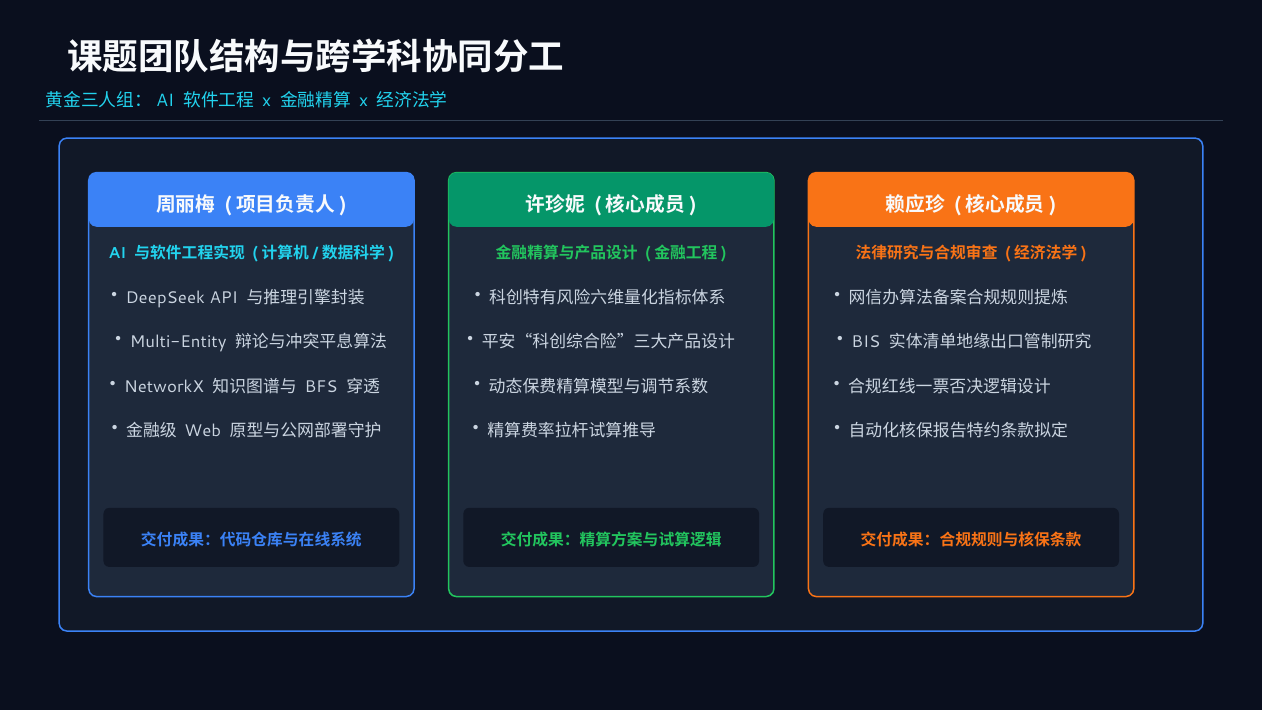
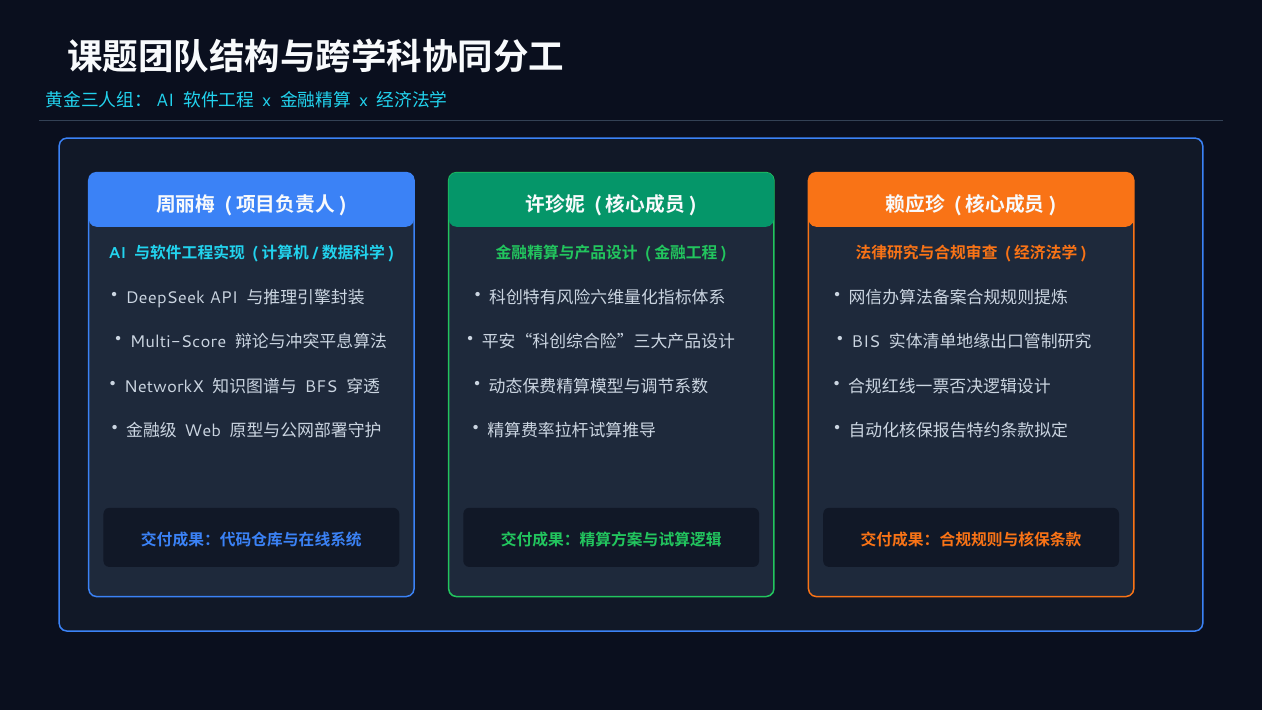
Multi-Entity: Multi-Entity -> Multi-Score
